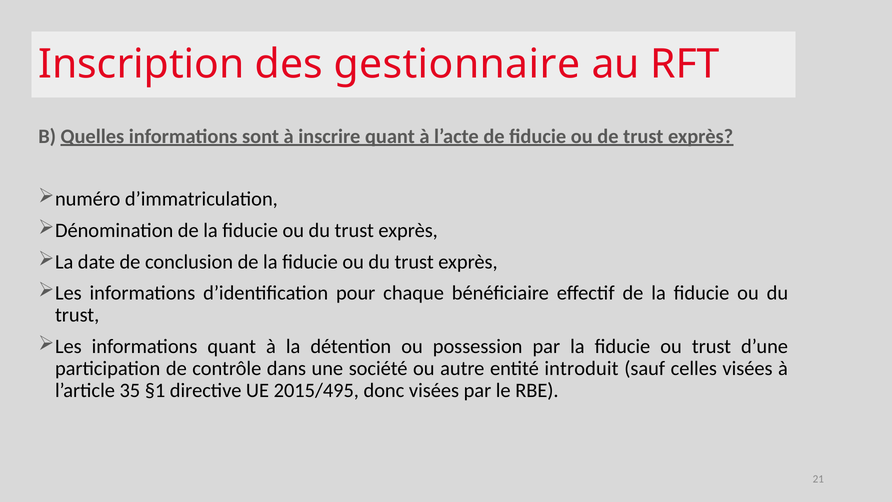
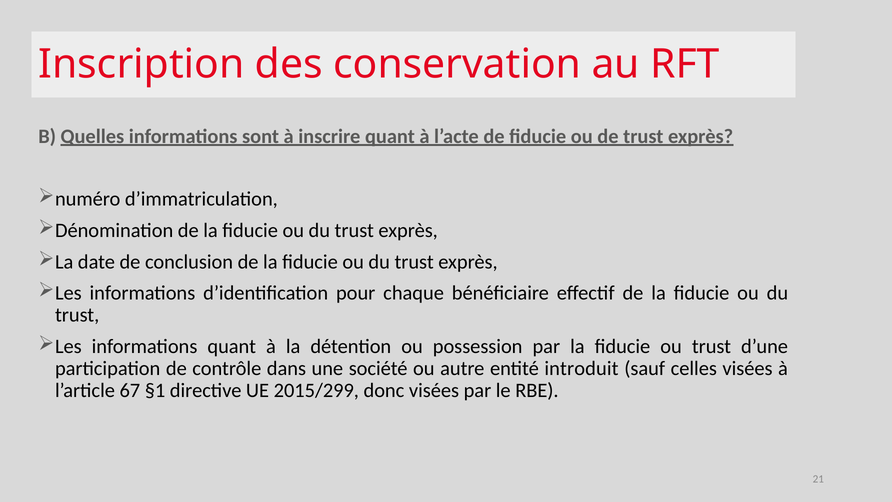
gestionnaire: gestionnaire -> conservation
35: 35 -> 67
2015/495: 2015/495 -> 2015/299
